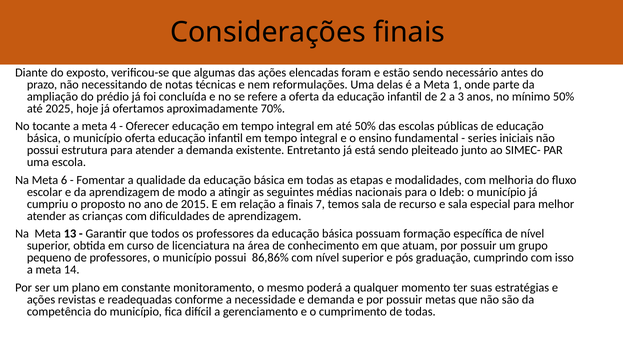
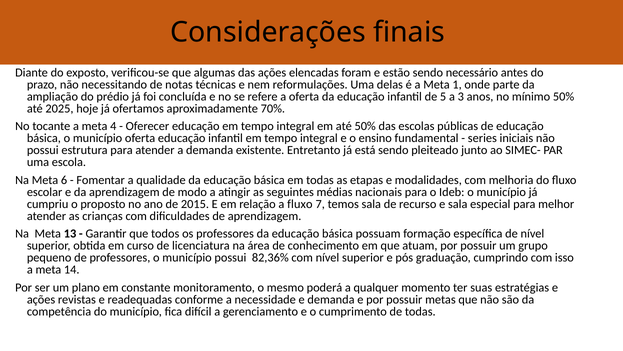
2: 2 -> 5
a finais: finais -> fluxo
86,86%: 86,86% -> 82,36%
